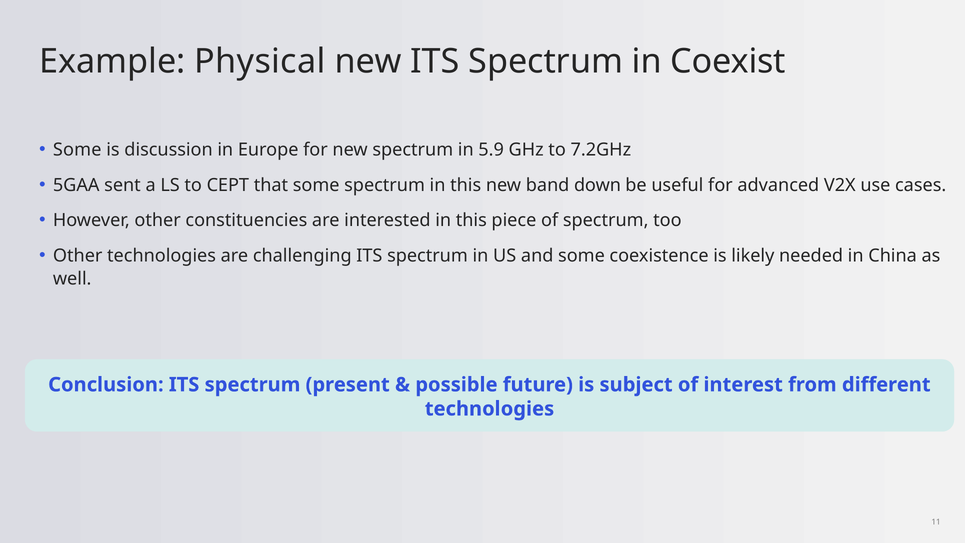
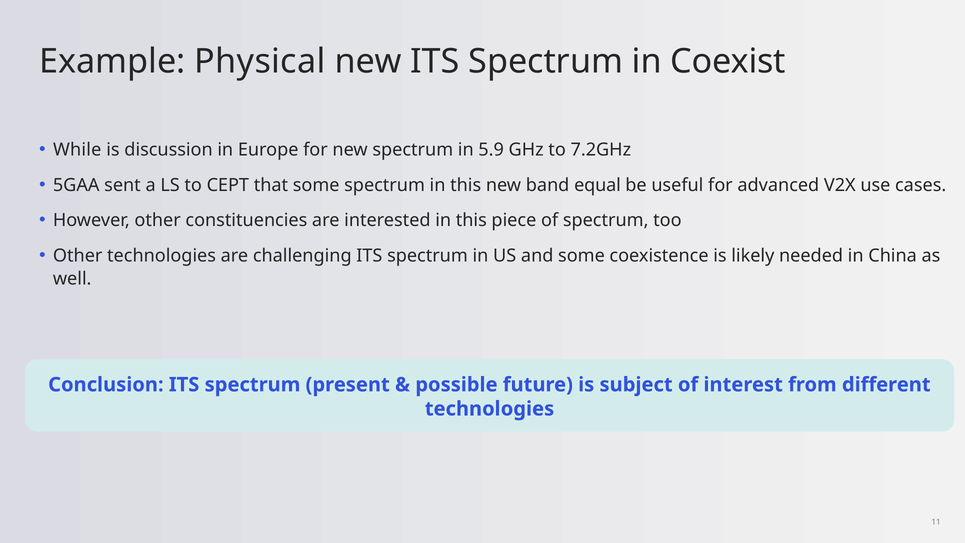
Some at (77, 150): Some -> While
down: down -> equal
